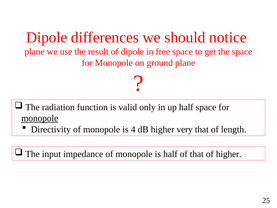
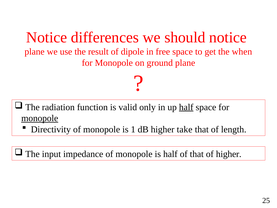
Dipole at (47, 37): Dipole -> Notice
the space: space -> when
half at (186, 107) underline: none -> present
4: 4 -> 1
very: very -> take
